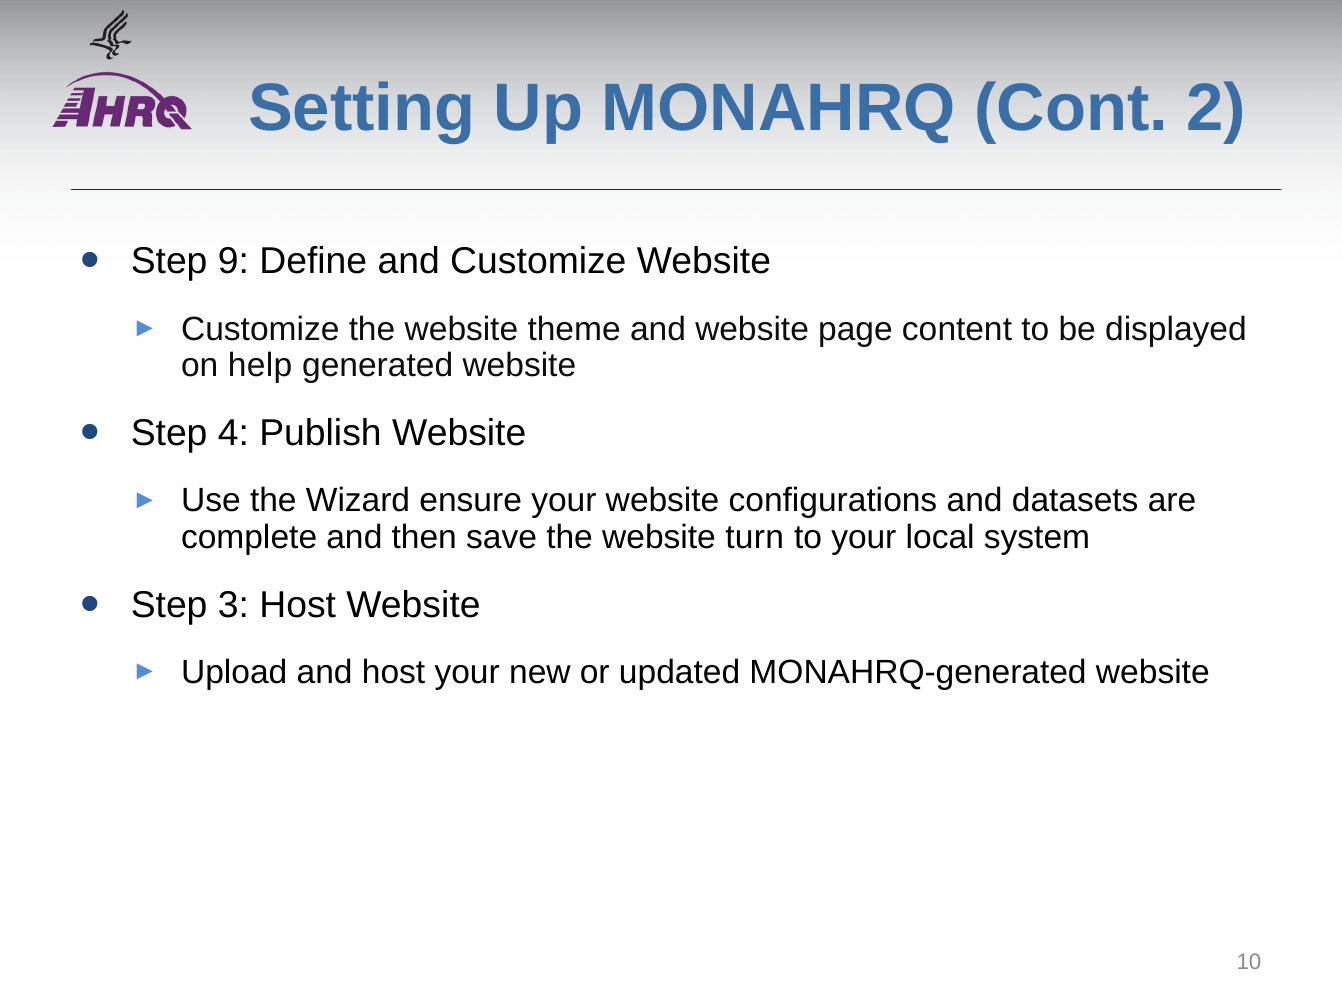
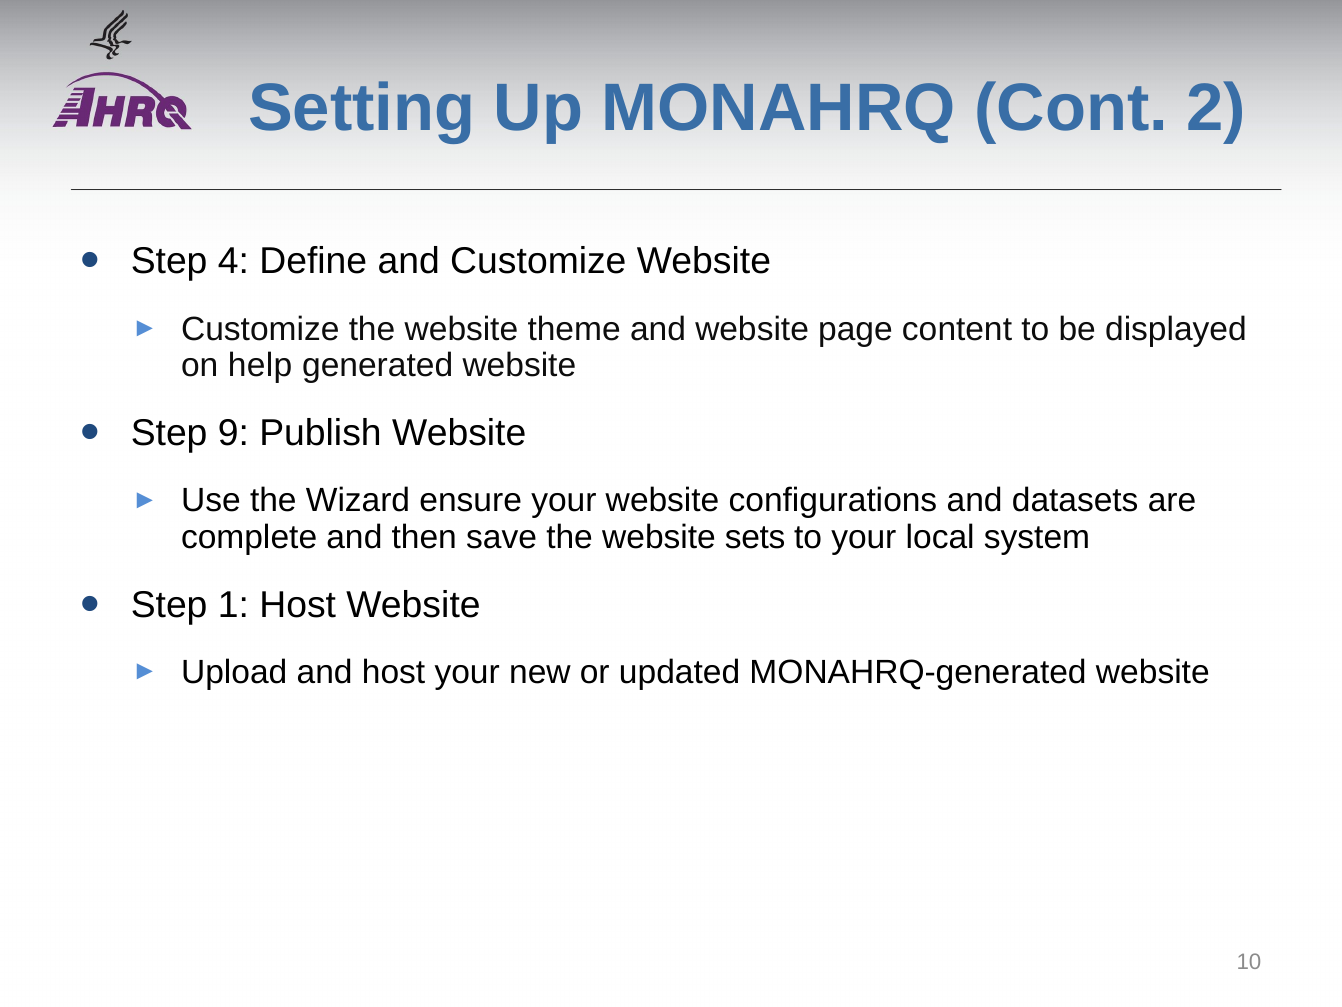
9: 9 -> 4
4: 4 -> 9
turn: turn -> sets
3: 3 -> 1
